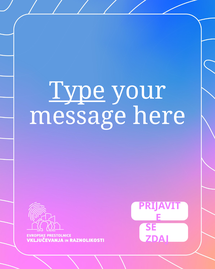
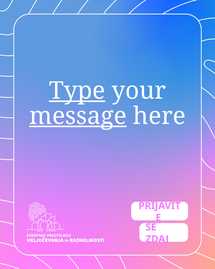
message underline: none -> present
